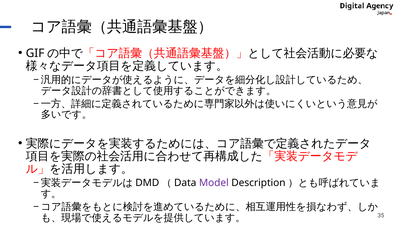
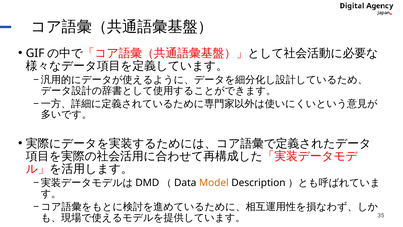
Model colour: purple -> orange
